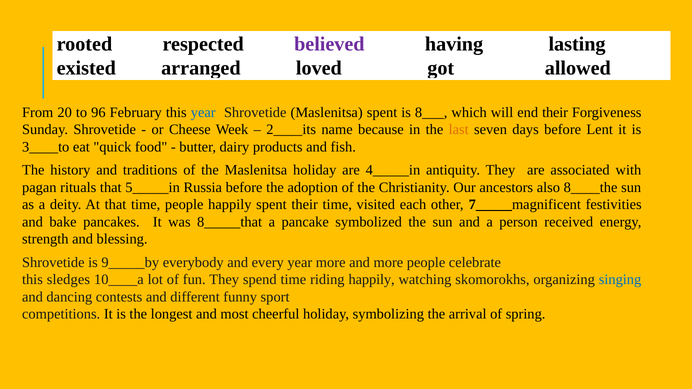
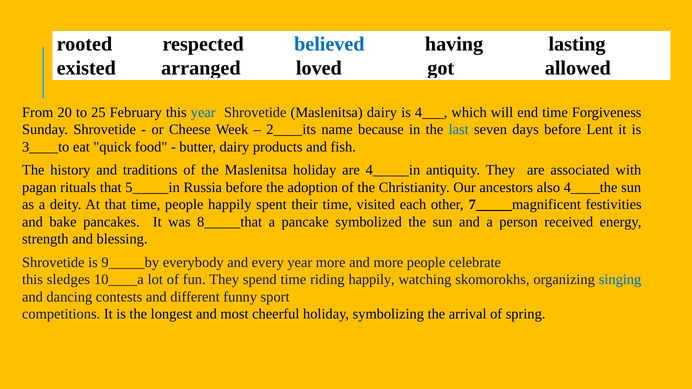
believed colour: purple -> blue
96: 96 -> 25
Maslenitsa spent: spent -> dairy
8___: 8___ -> 4___
end their: their -> time
last colour: orange -> blue
8____the: 8____the -> 4____the
